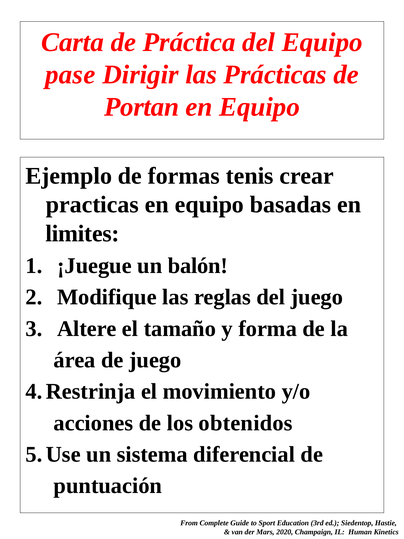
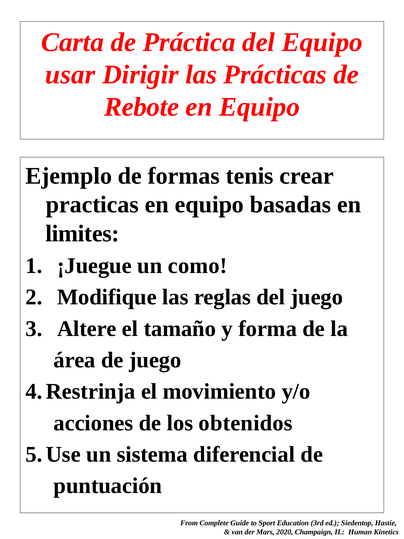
pase: pase -> usar
Portan: Portan -> Rebote
balón: balón -> como
